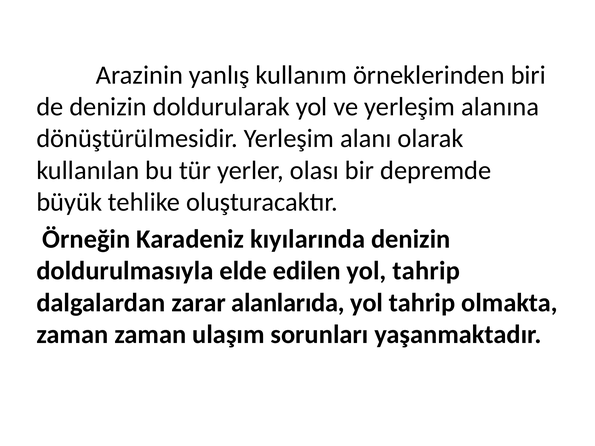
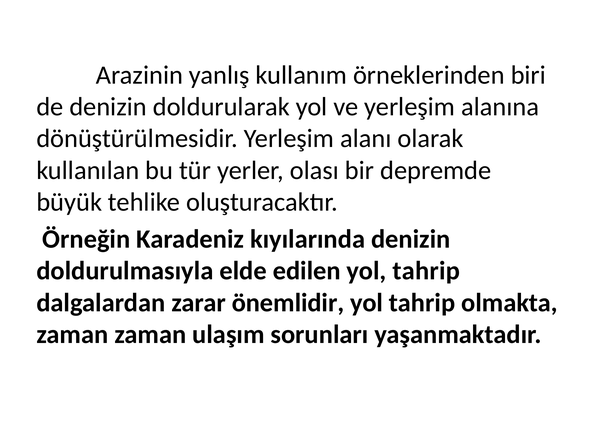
alanlarıda: alanlarıda -> önemlidir
